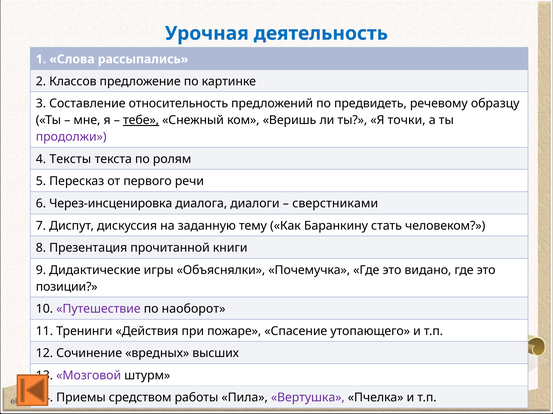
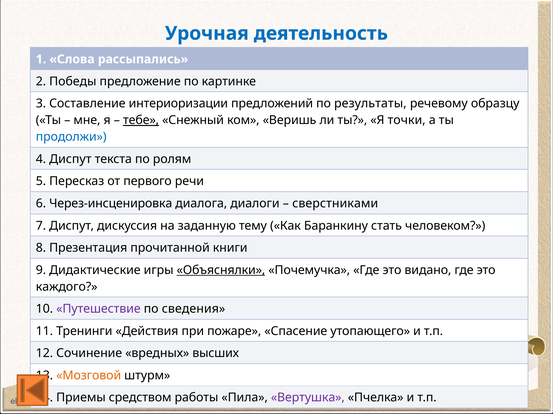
Классов: Классов -> Победы
относительность: относительность -> интериоризации
предвидеть: предвидеть -> результаты
продолжи colour: purple -> blue
4 Тексты: Тексты -> Диспут
Объяснялки underline: none -> present
позиции: позиции -> каждого
наоборот: наоборот -> сведения
Мозговой colour: purple -> orange
